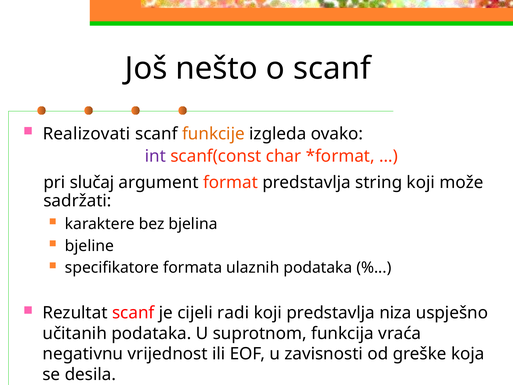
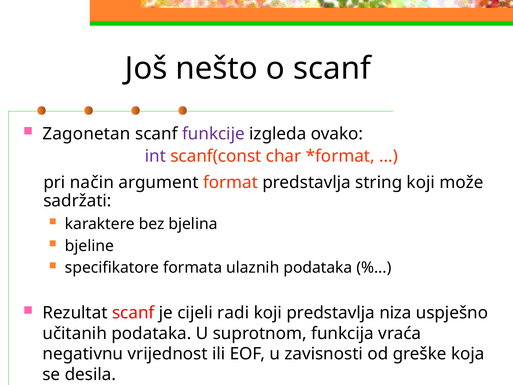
Realizovati: Realizovati -> Zagonetan
funkcije colour: orange -> purple
slučaj: slučaj -> način
